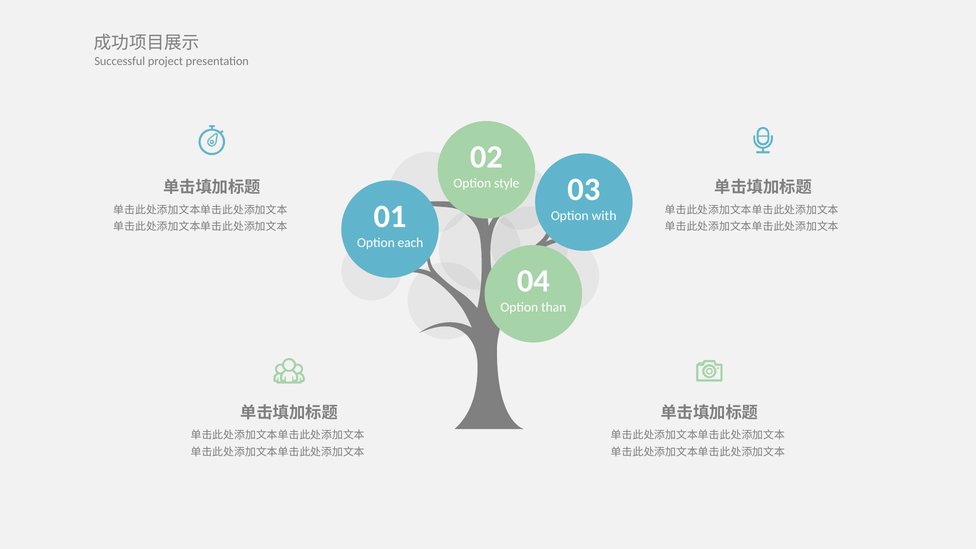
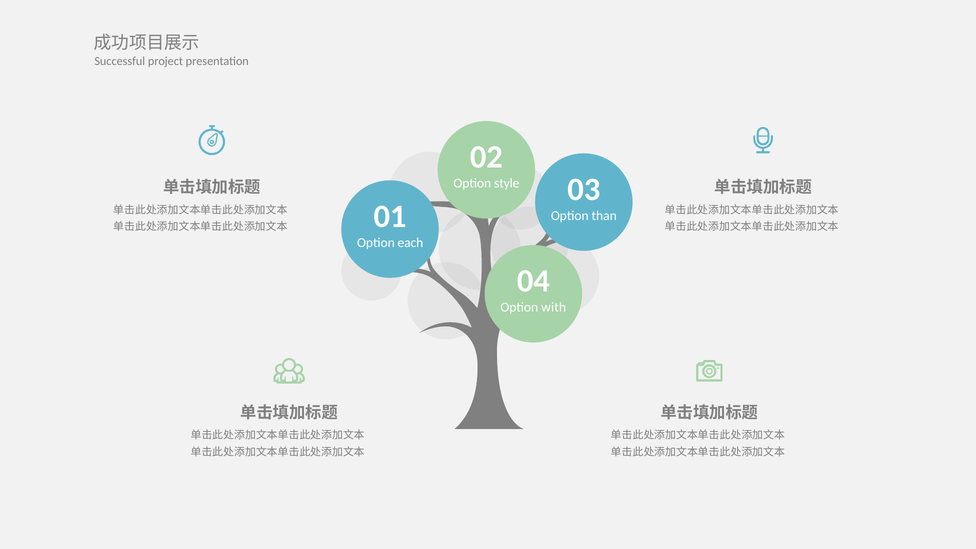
with: with -> than
than: than -> with
